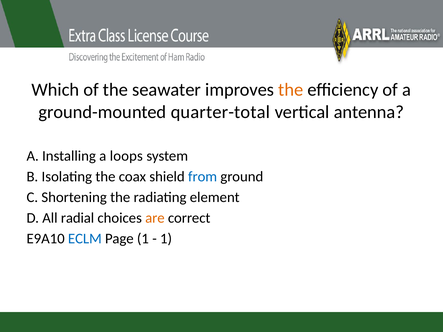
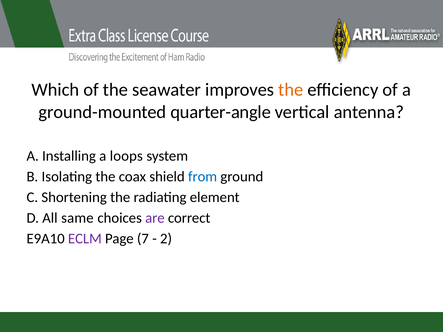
quarter-total: quarter-total -> quarter-angle
radial: radial -> same
are colour: orange -> purple
ECLM colour: blue -> purple
Page 1: 1 -> 7
1 at (166, 239): 1 -> 2
